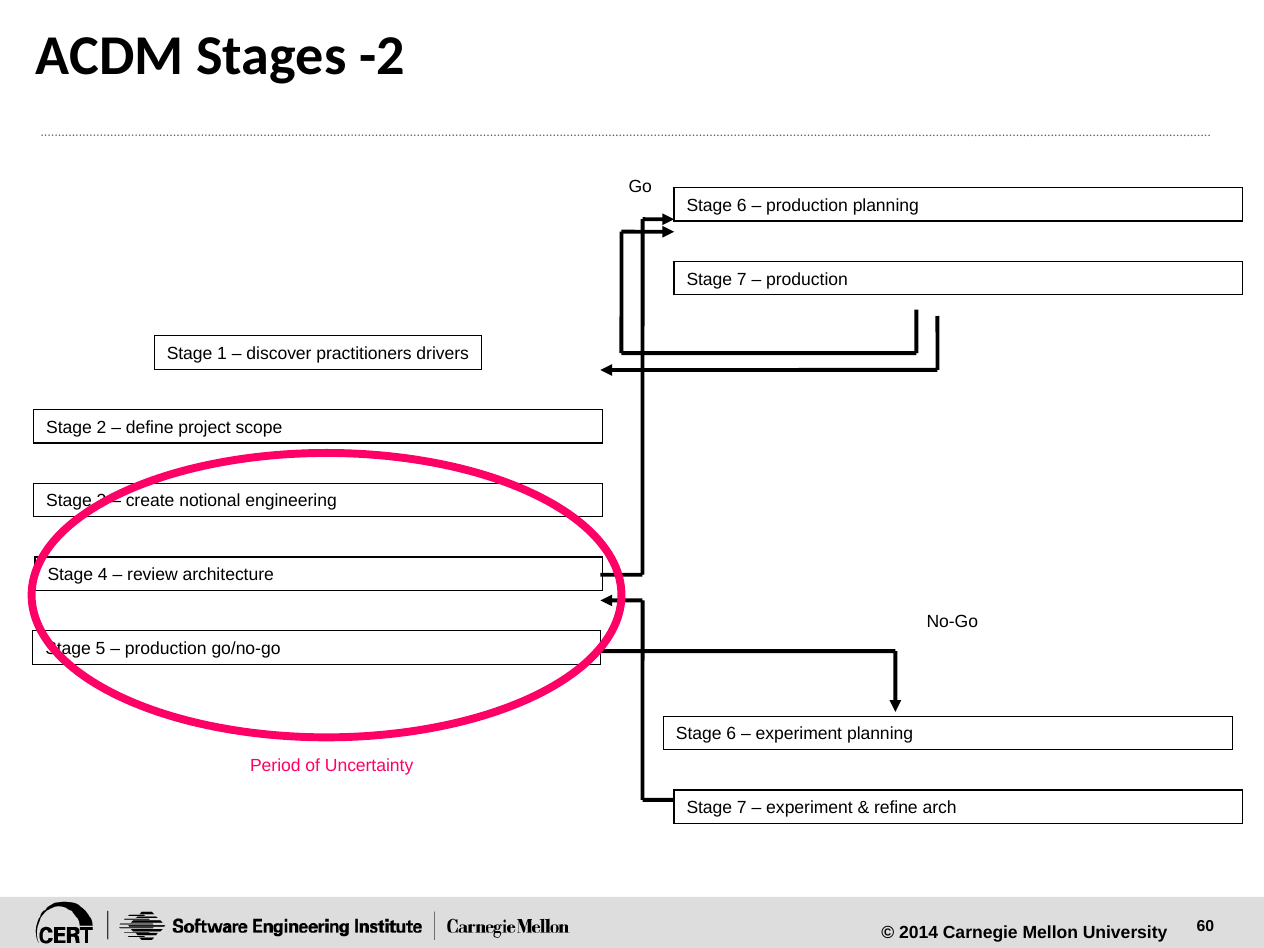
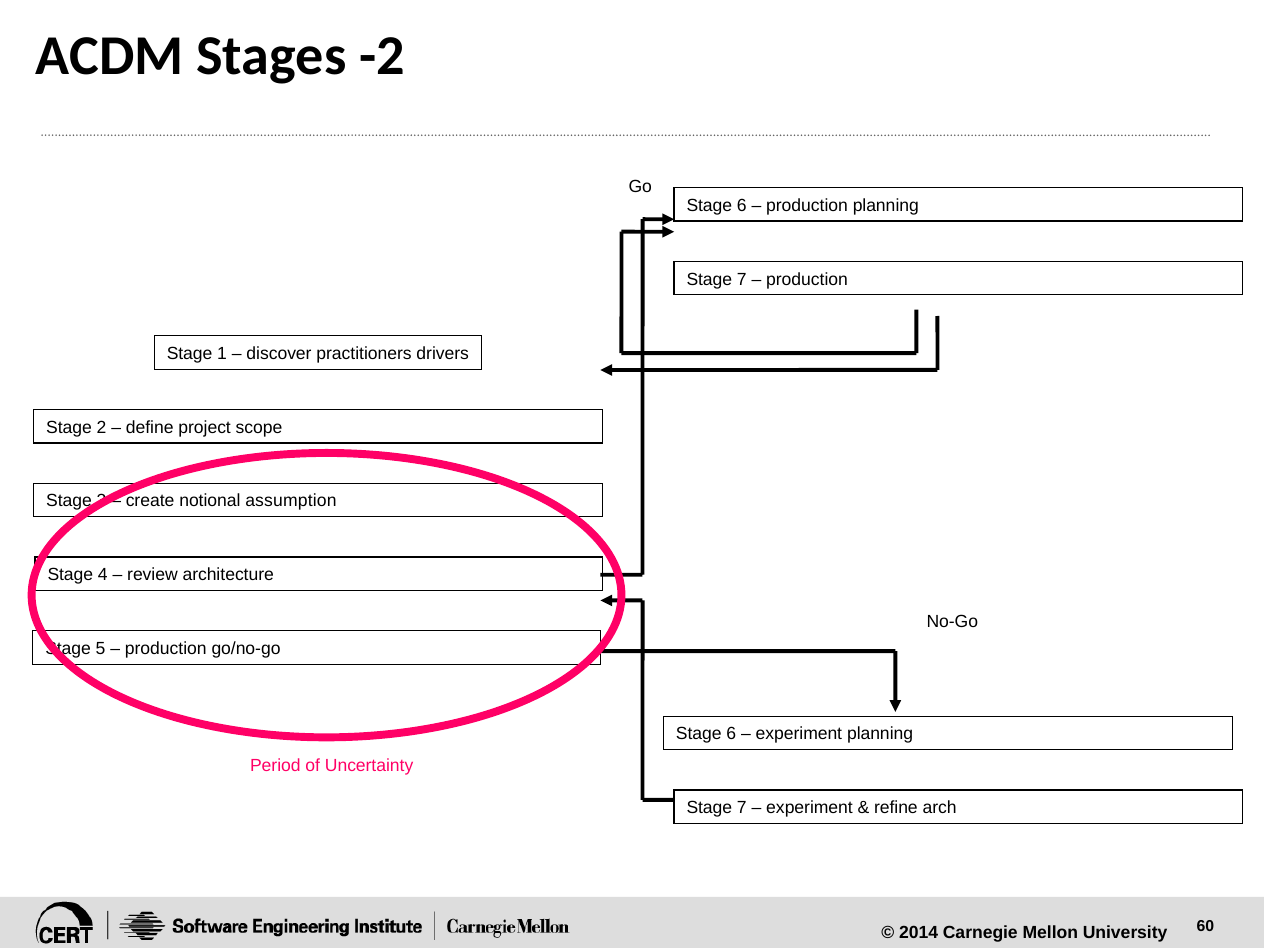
engineering: engineering -> assumption
